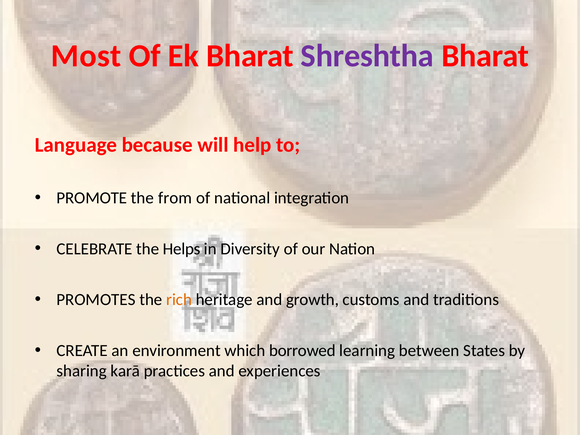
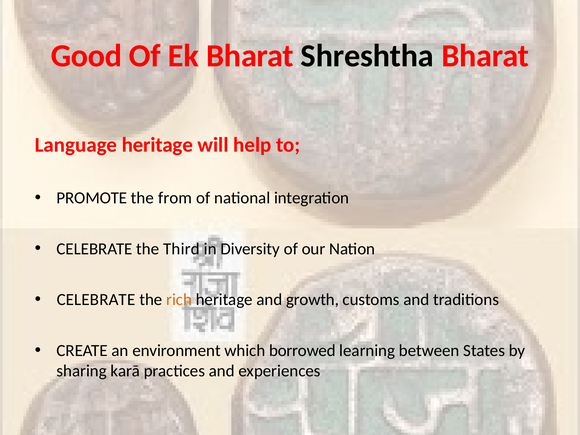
Most: Most -> Good
Shreshtha colour: purple -> black
Language because: because -> heritage
Helps: Helps -> Third
PROMOTES at (96, 300): PROMOTES -> CELEBRATE
